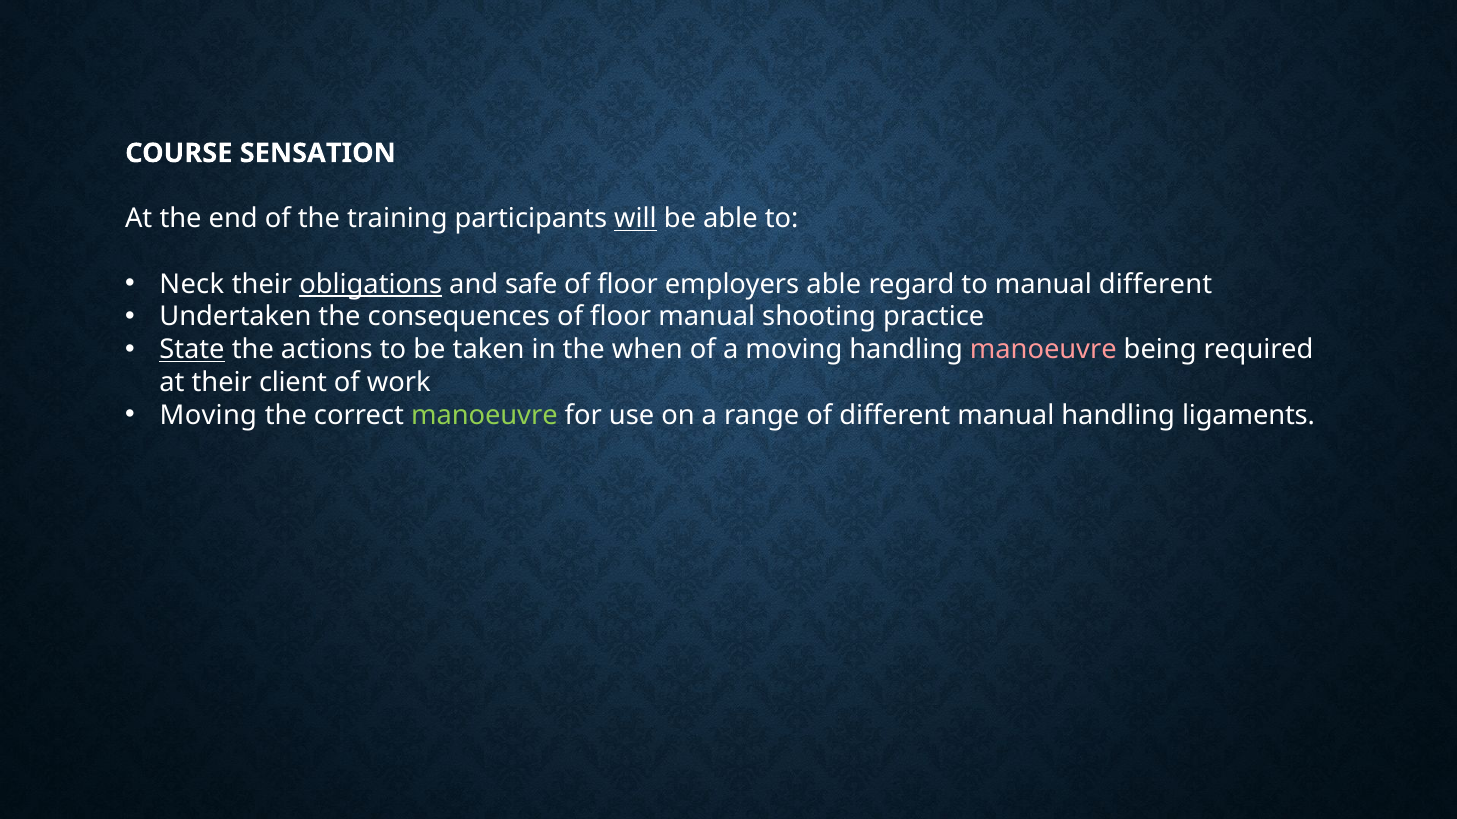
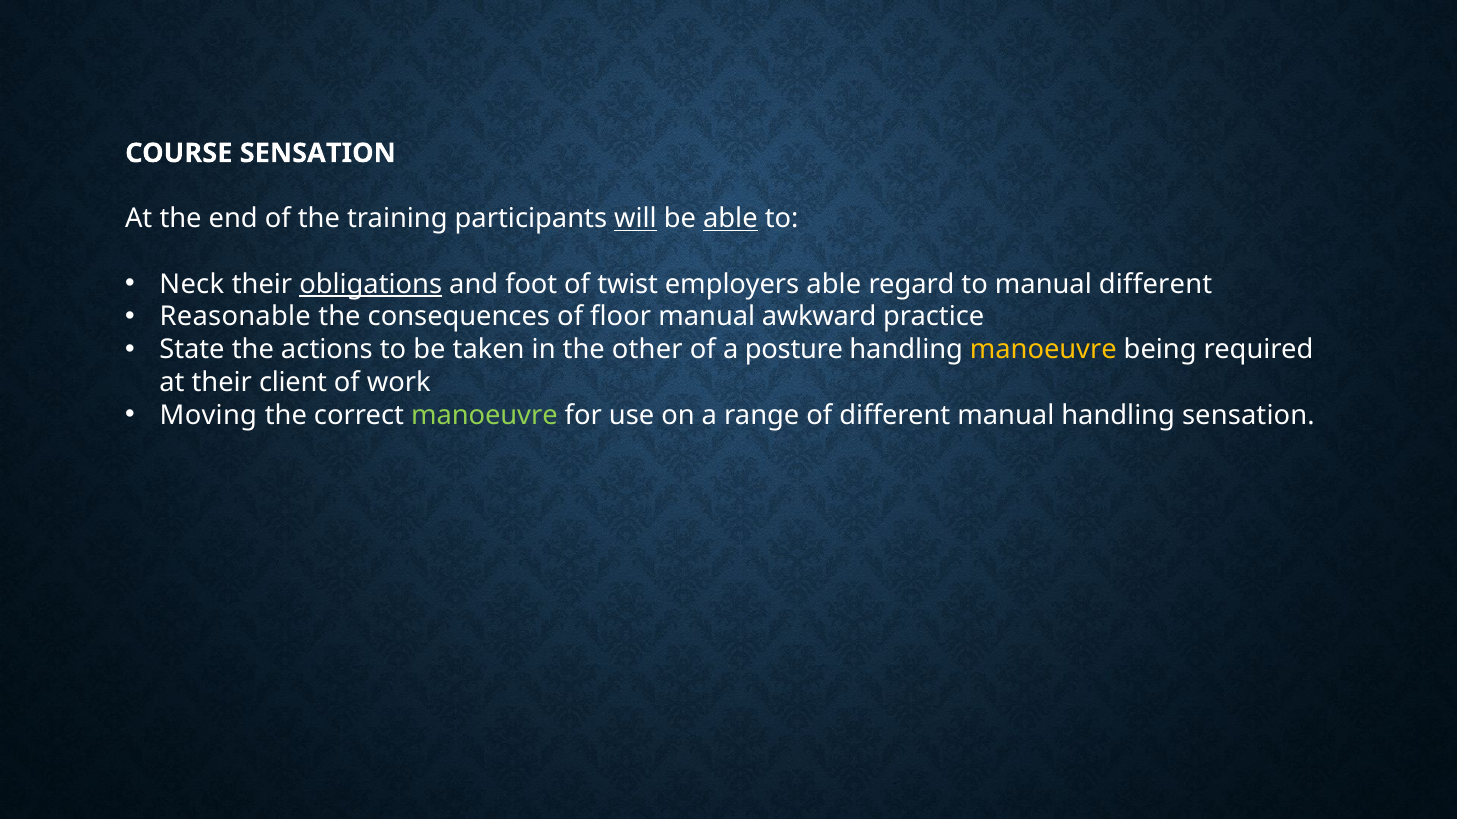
able at (730, 219) underline: none -> present
safe: safe -> foot
floor at (628, 284): floor -> twist
Undertaken: Undertaken -> Reasonable
shooting: shooting -> awkward
State underline: present -> none
when: when -> other
a moving: moving -> posture
manoeuvre at (1043, 350) colour: pink -> yellow
handling ligaments: ligaments -> sensation
